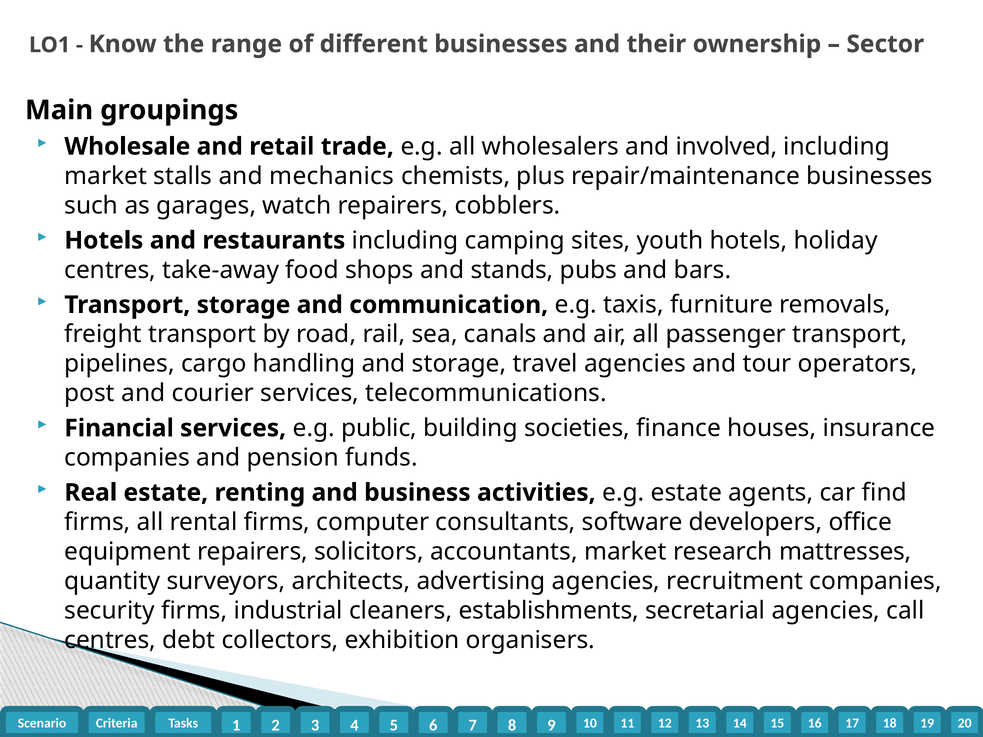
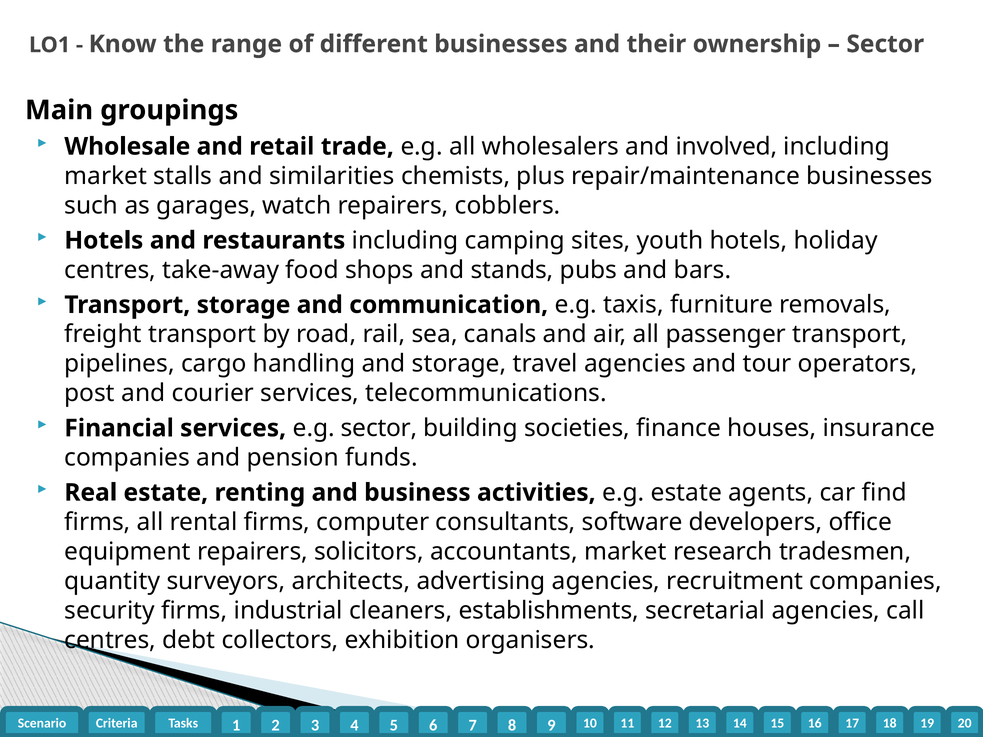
mechanics: mechanics -> similarities
e.g public: public -> sector
mattresses: mattresses -> tradesmen
